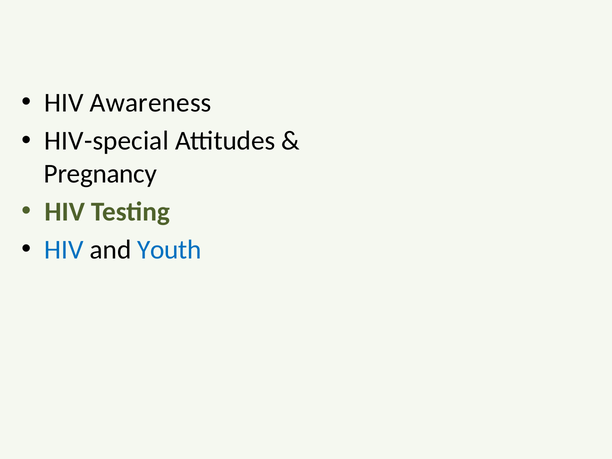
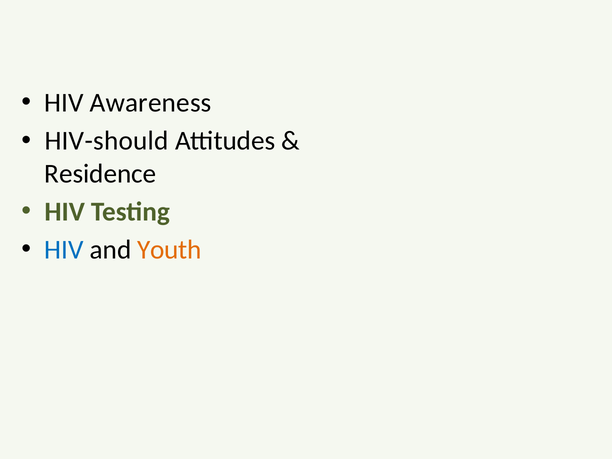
HIV-special: HIV-special -> HIV-should
Pregnancy: Pregnancy -> Residence
Youth colour: blue -> orange
